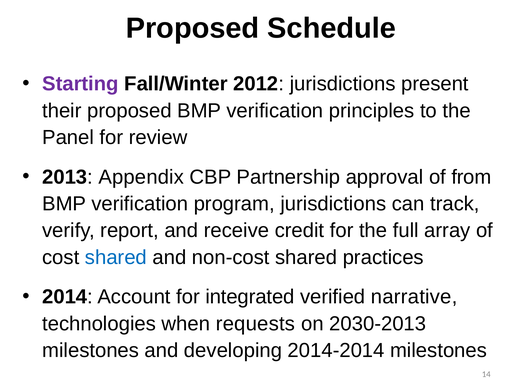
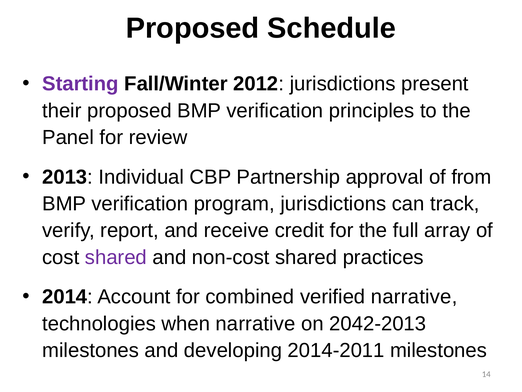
Appendix: Appendix -> Individual
shared at (116, 257) colour: blue -> purple
integrated: integrated -> combined
when requests: requests -> narrative
2030-2013: 2030-2013 -> 2042-2013
2014-2014: 2014-2014 -> 2014-2011
